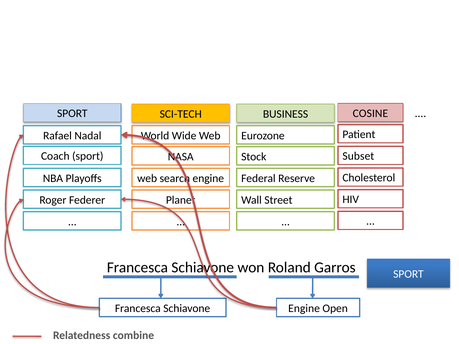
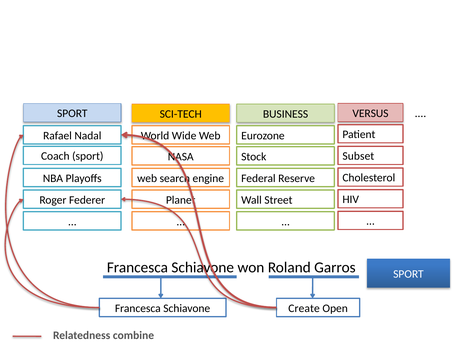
COSINE: COSINE -> VERSUS
Engine at (304, 309): Engine -> Create
